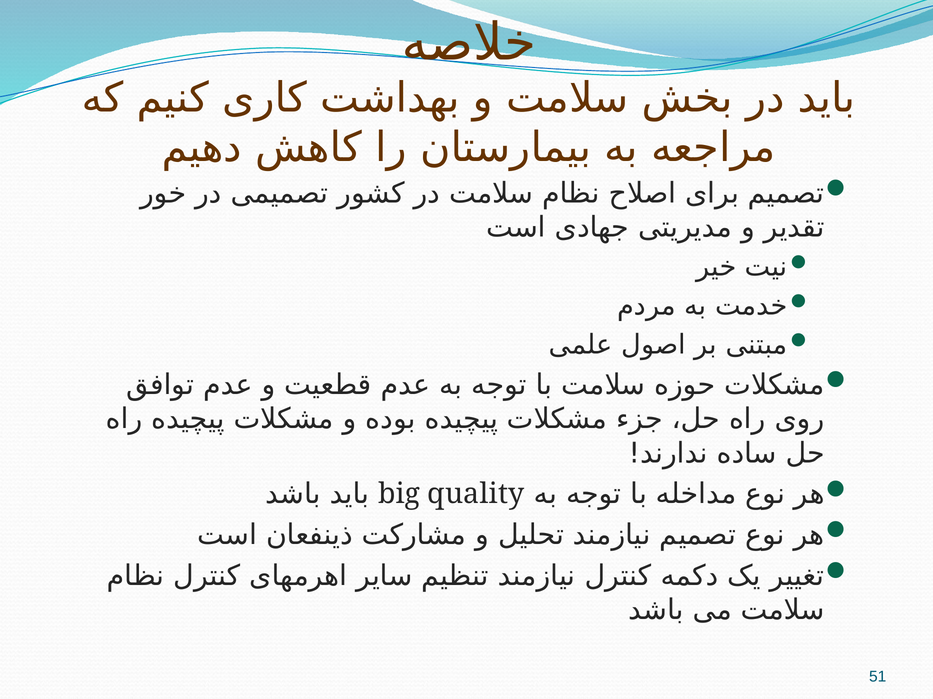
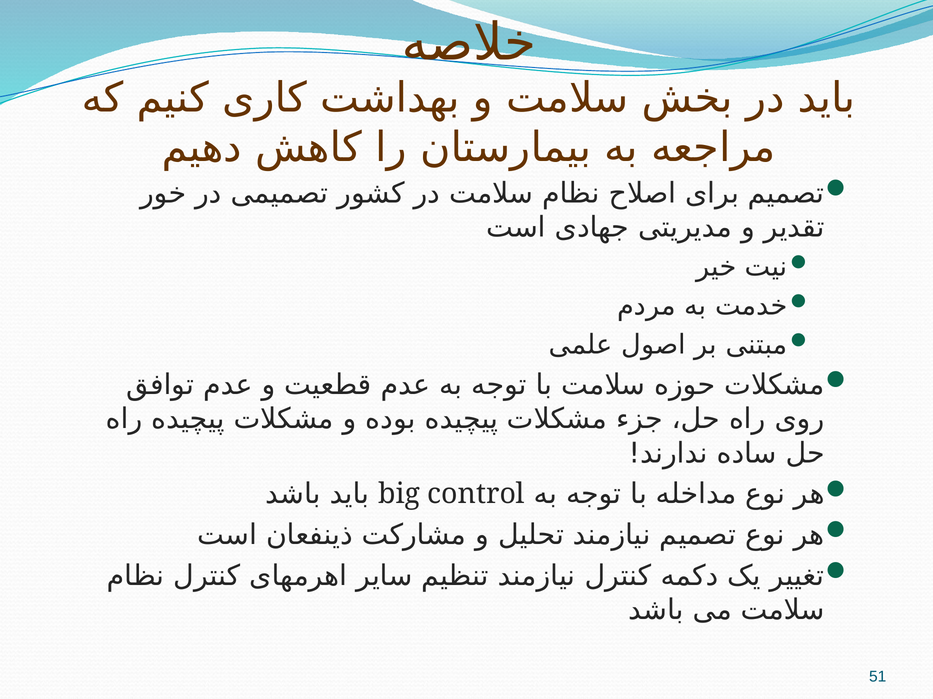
quality: quality -> control
